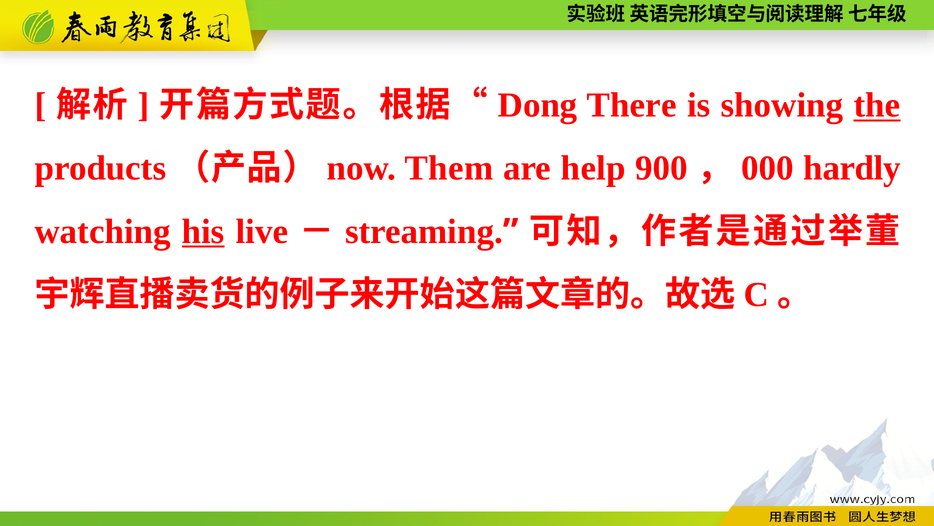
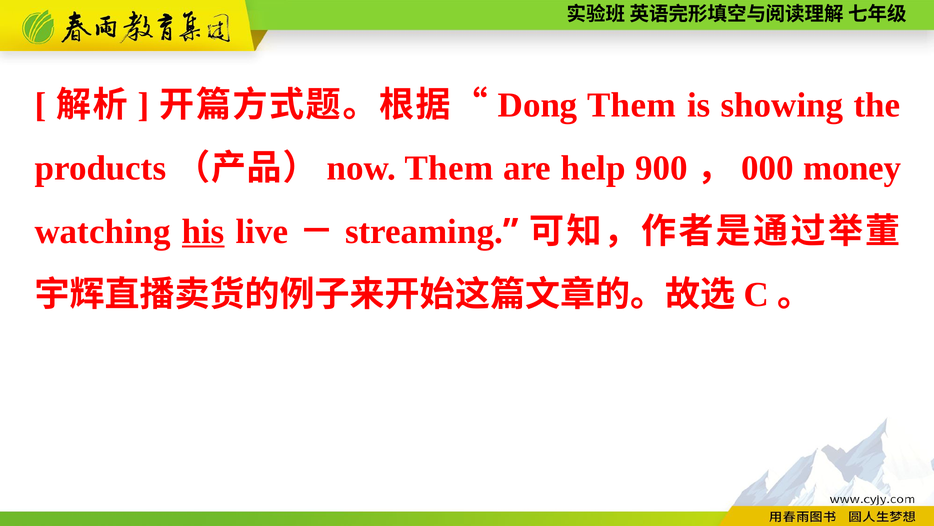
There at (632, 105): There -> Them
the underline: present -> none
hardly: hardly -> money
